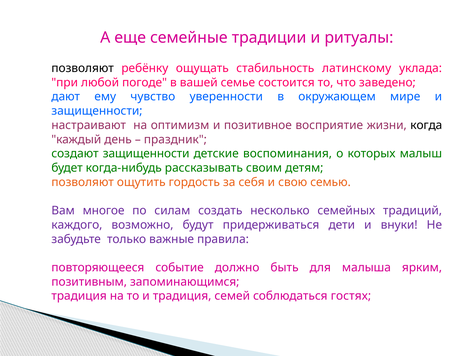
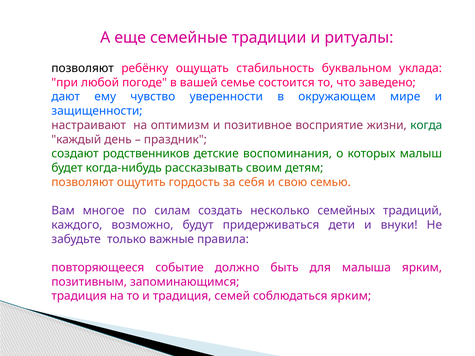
латинскому: латинскому -> буквальном
когда colour: black -> green
создают защищенности: защищенности -> родственников
соблюдаться гостях: гостях -> ярким
